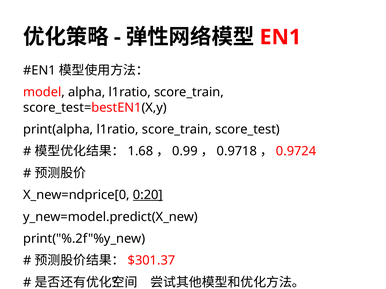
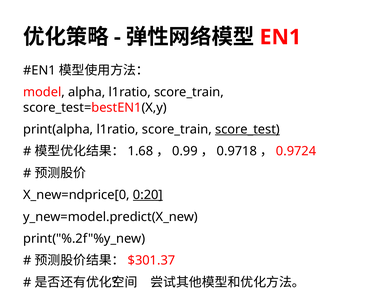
score_test underline: none -> present
